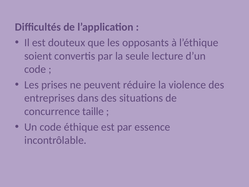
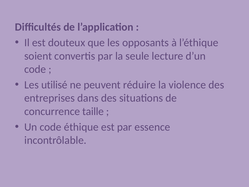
prises: prises -> utilisé
